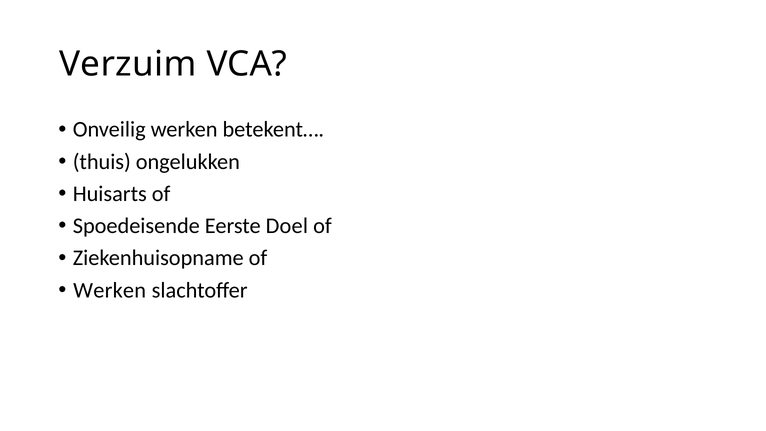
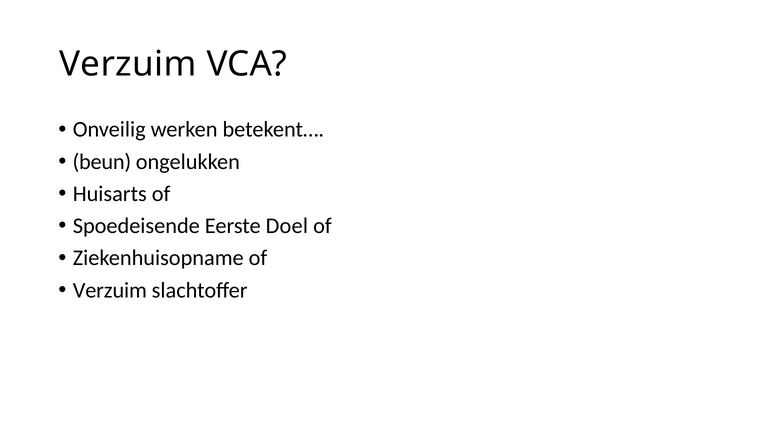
thuis: thuis -> beun
Werken at (110, 290): Werken -> Verzuim
